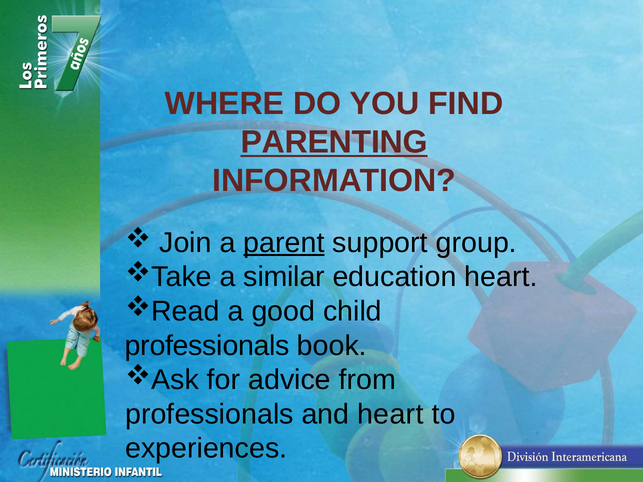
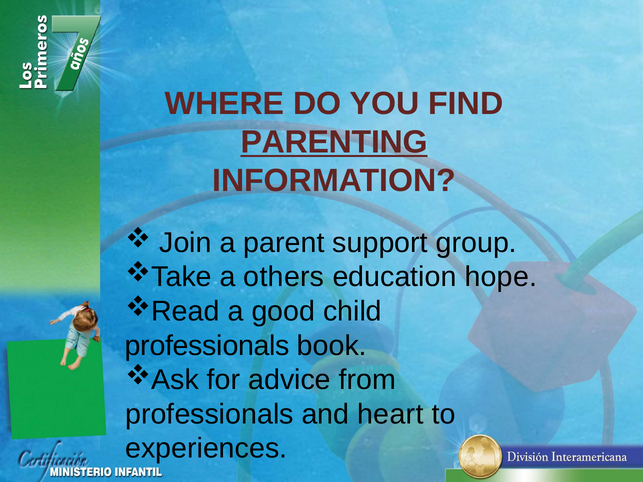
parent underline: present -> none
similar: similar -> others
education heart: heart -> hope
